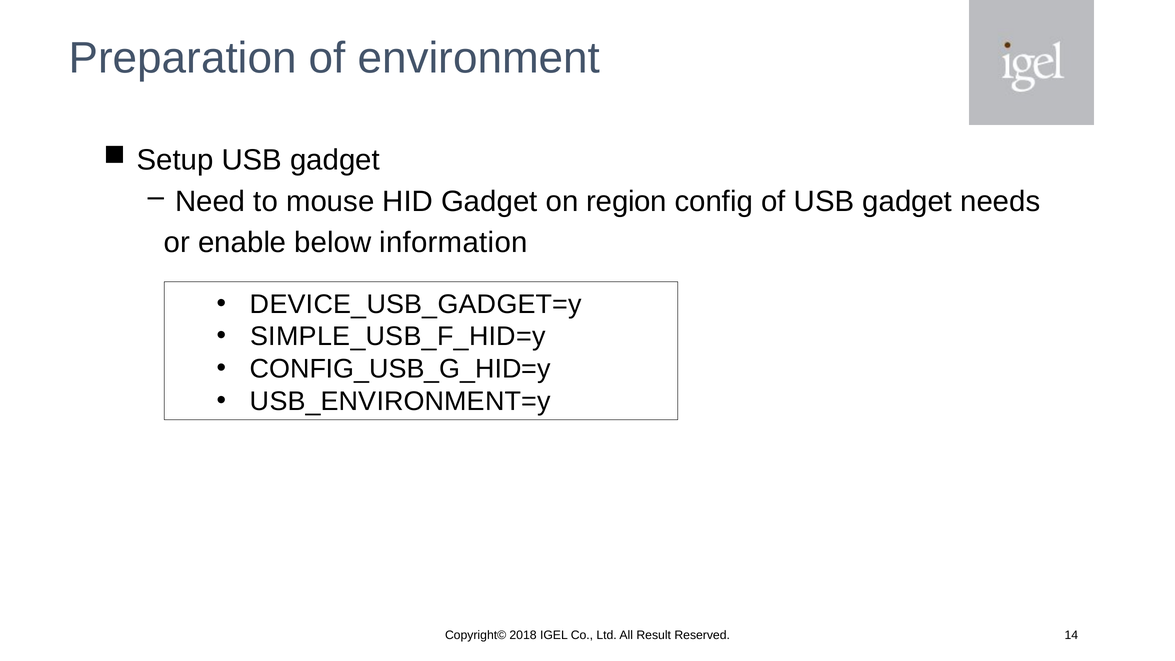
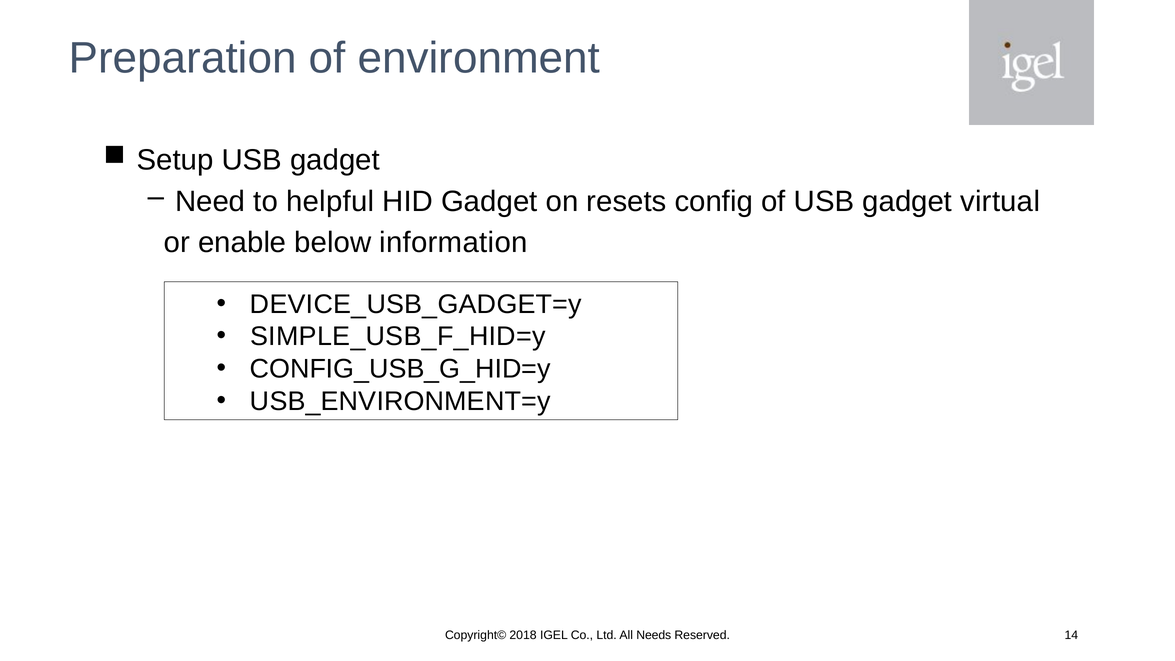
mouse: mouse -> helpful
region: region -> resets
needs: needs -> virtual
Result: Result -> Needs
